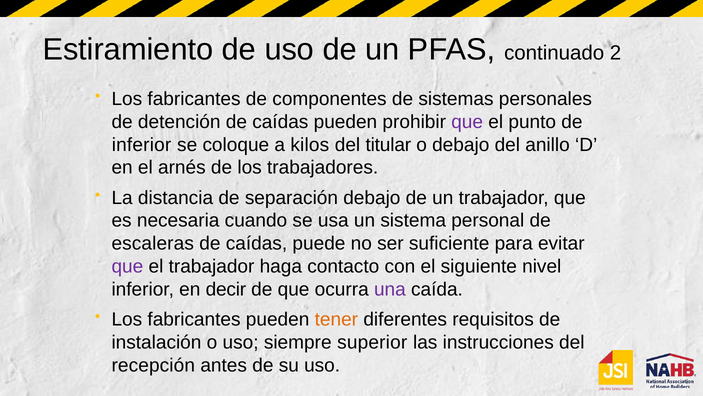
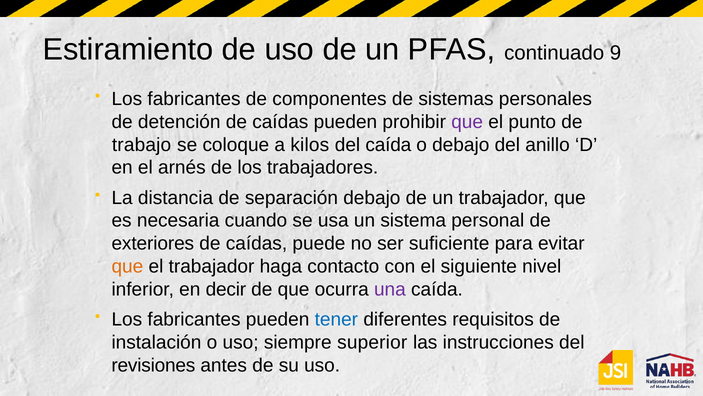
2: 2 -> 9
inferior at (142, 145): inferior -> trabajo
del titular: titular -> caída
escaleras: escaleras -> exteriores
que at (127, 266) colour: purple -> orange
tener colour: orange -> blue
recepción: recepción -> revisiones
